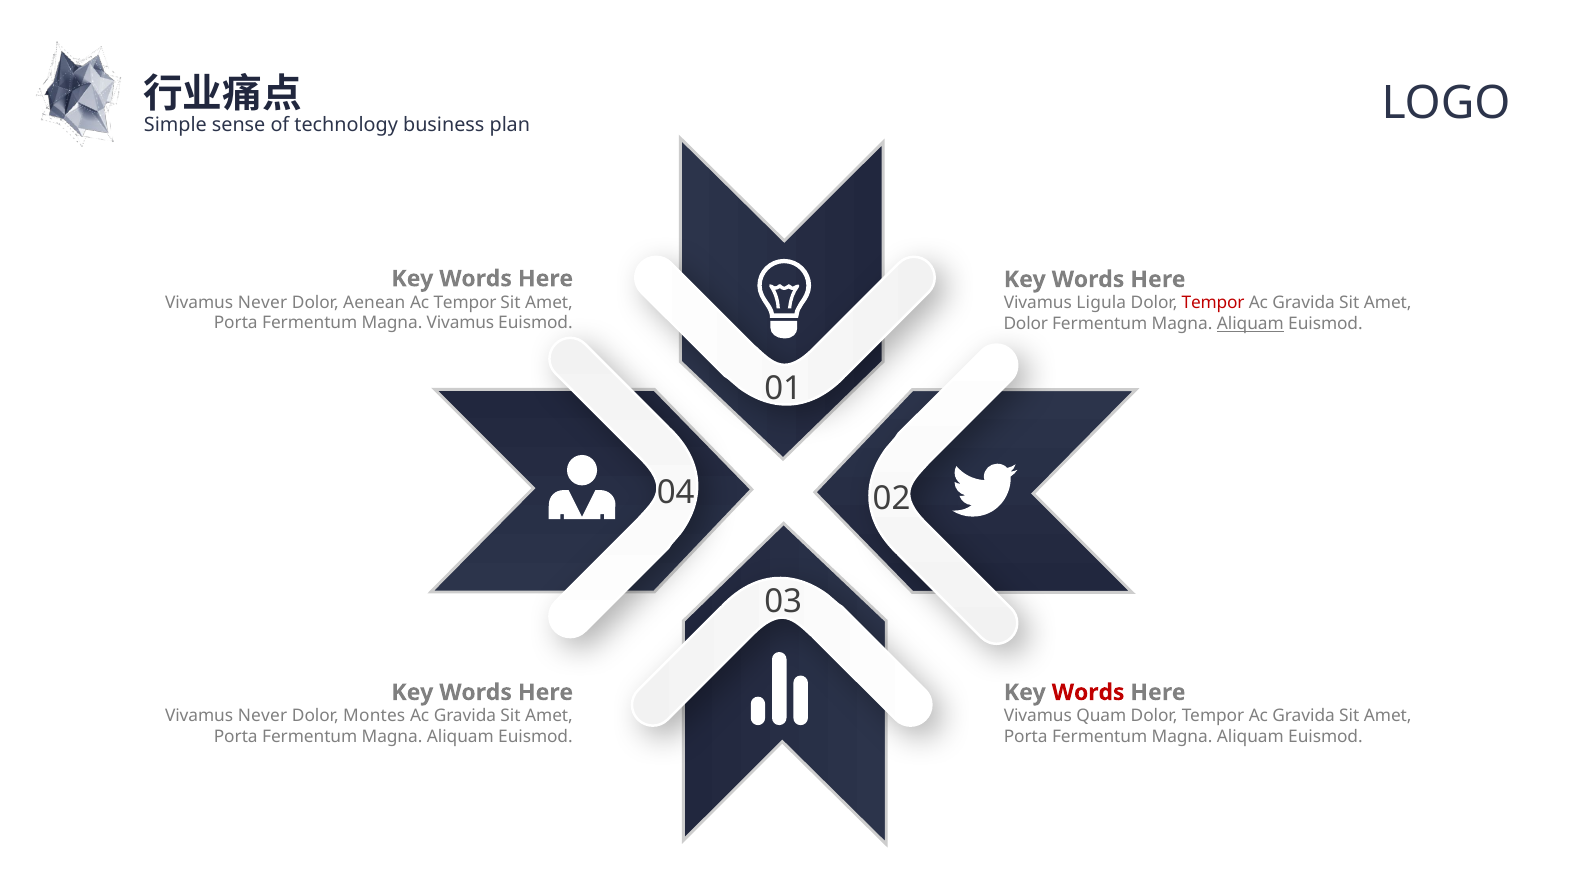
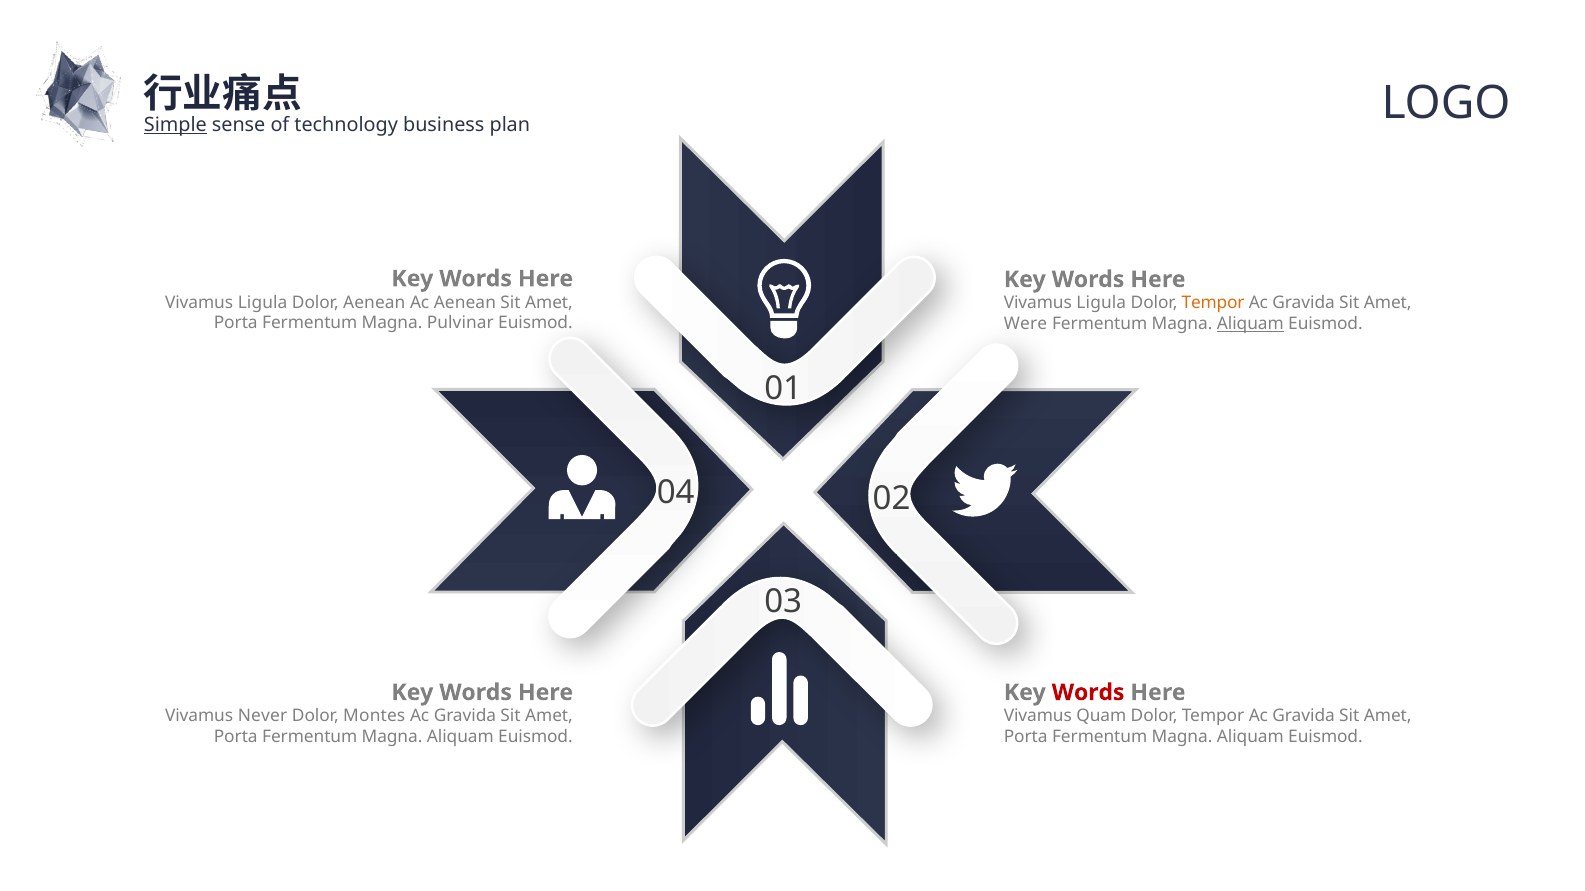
Simple underline: none -> present
Never at (263, 303): Never -> Ligula
Ac Tempor: Tempor -> Aenean
Tempor at (1213, 303) colour: red -> orange
Magna Vivamus: Vivamus -> Pulvinar
Dolor at (1026, 324): Dolor -> Were
